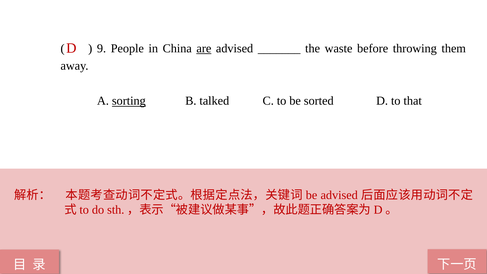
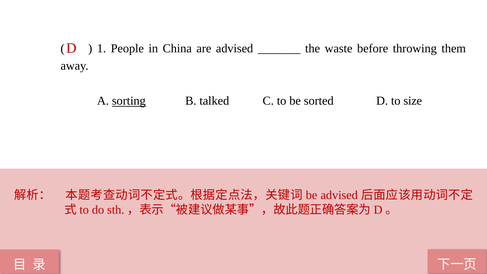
9: 9 -> 1
are underline: present -> none
that: that -> size
